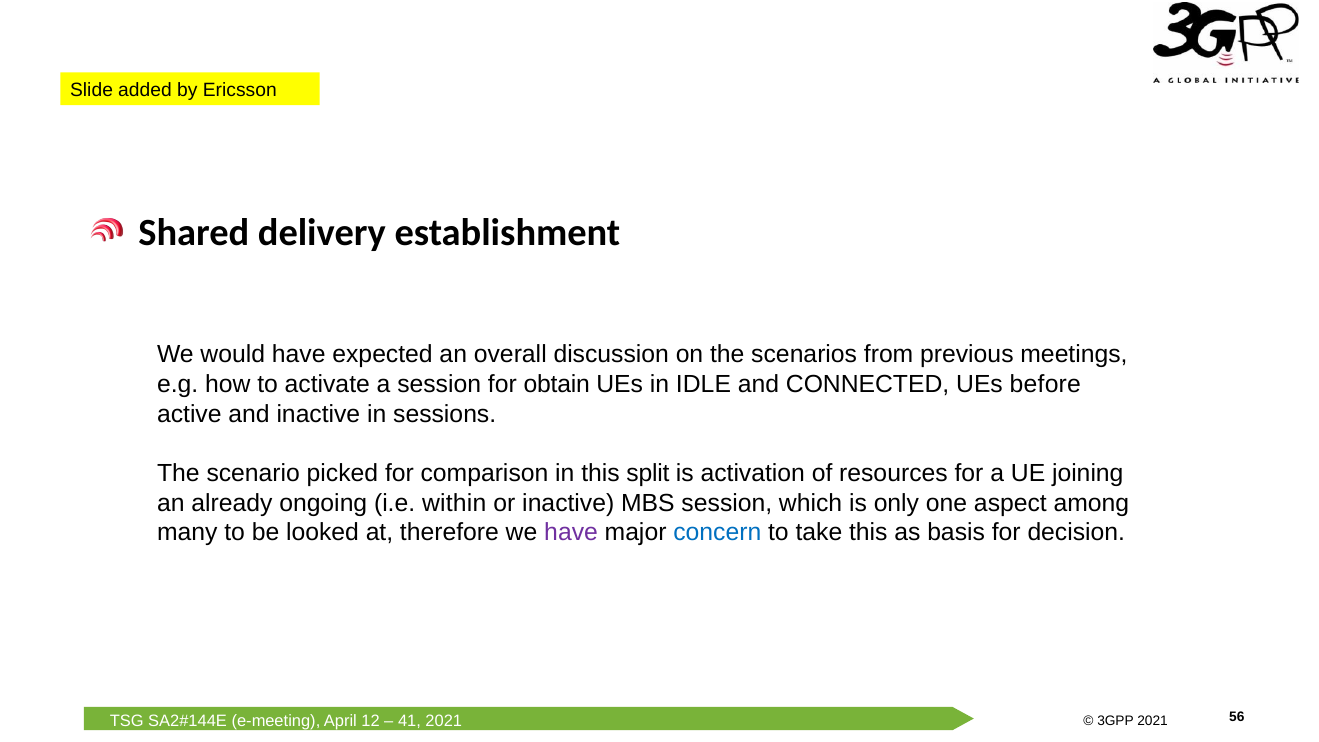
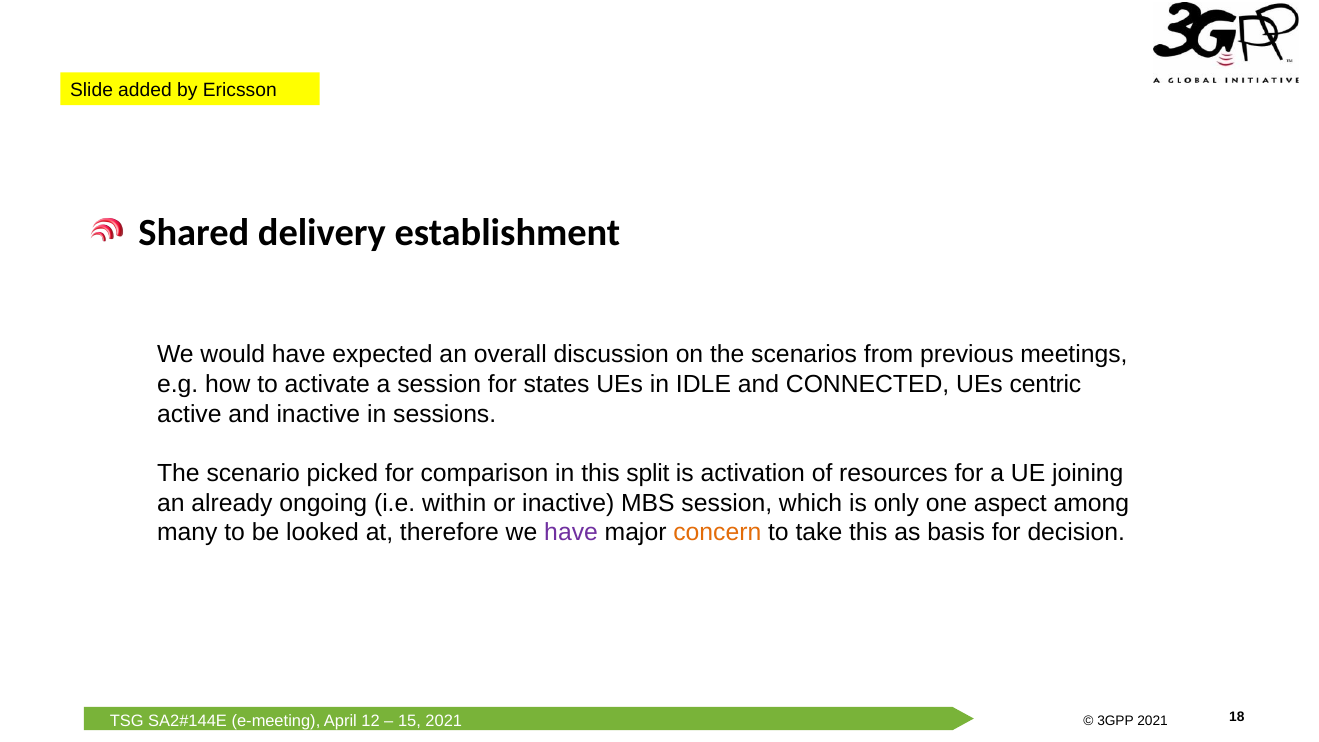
obtain: obtain -> states
before: before -> centric
concern colour: blue -> orange
41: 41 -> 15
56: 56 -> 18
